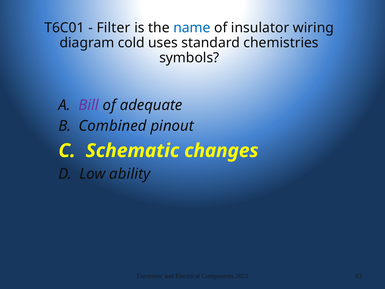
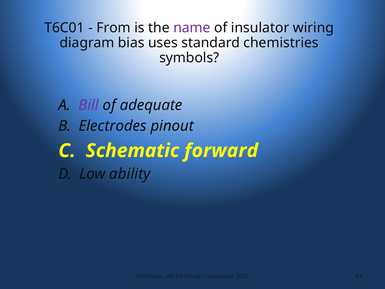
Filter: Filter -> From
name colour: blue -> purple
cold: cold -> bias
Combined: Combined -> Electrodes
changes: changes -> forward
